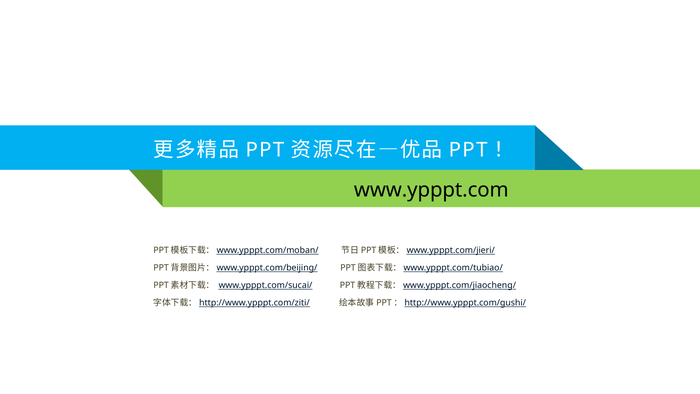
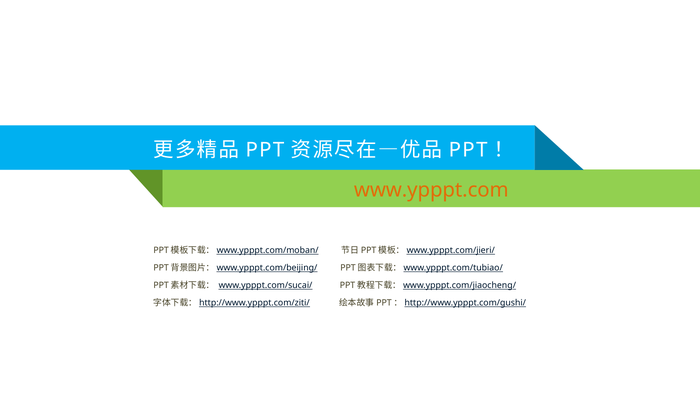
www.ypppt.com colour: black -> orange
